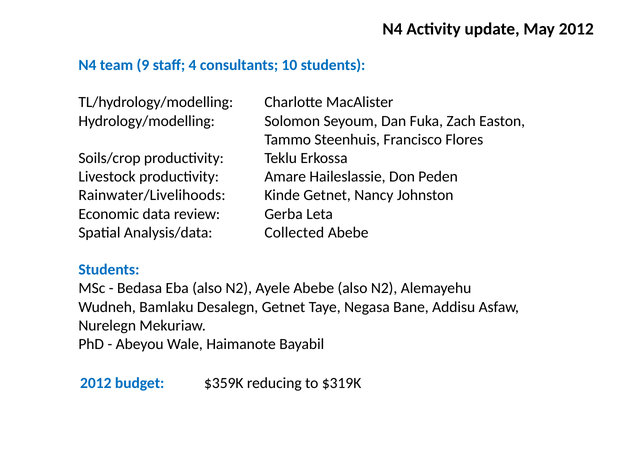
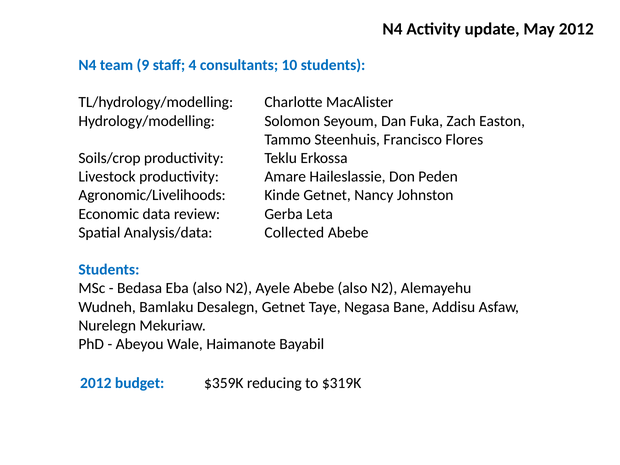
Rainwater/Livelihoods: Rainwater/Livelihoods -> Agronomic/Livelihoods
